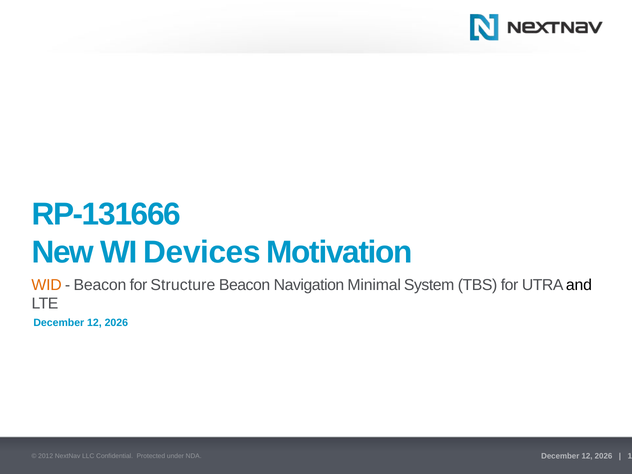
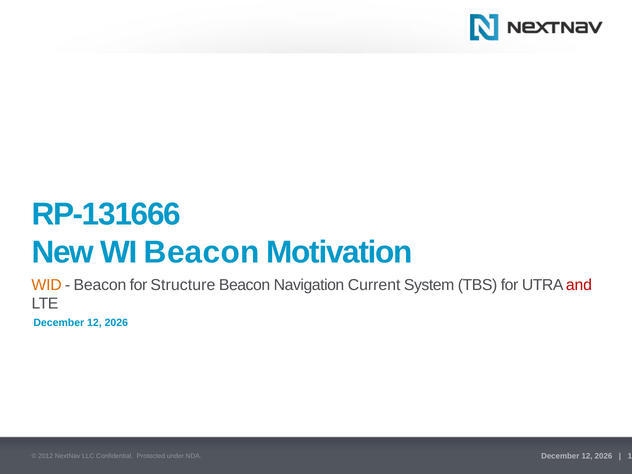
WI Devices: Devices -> Beacon
Minimal: Minimal -> Current
and colour: black -> red
